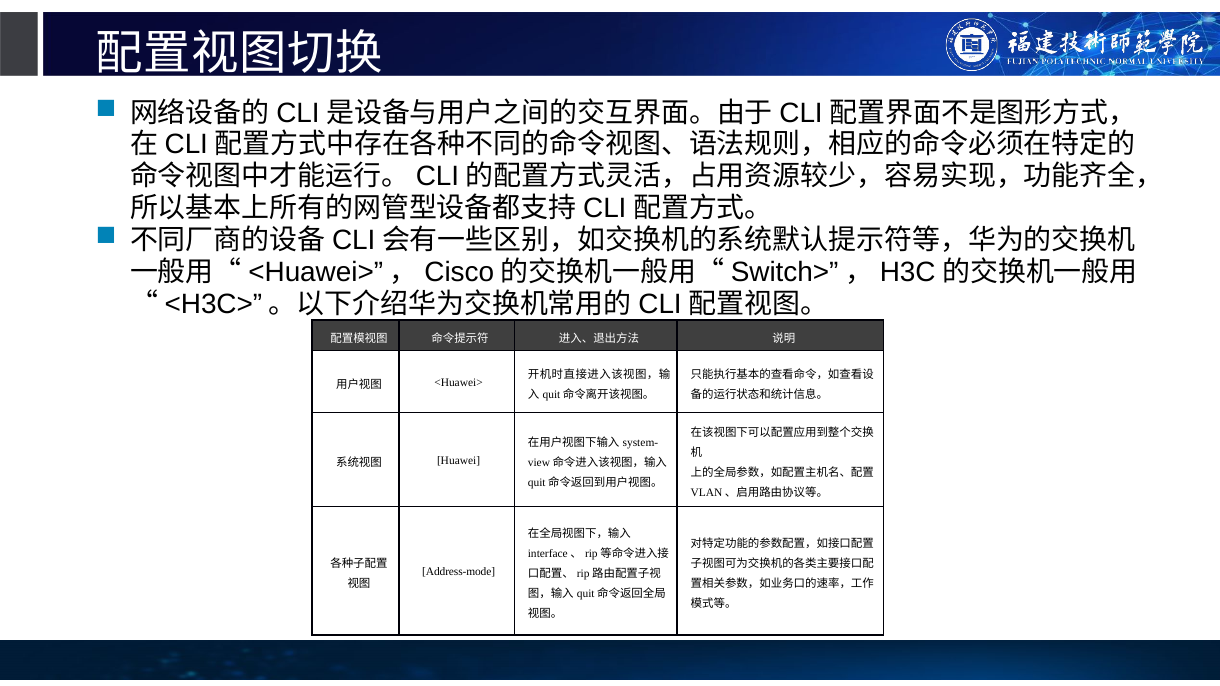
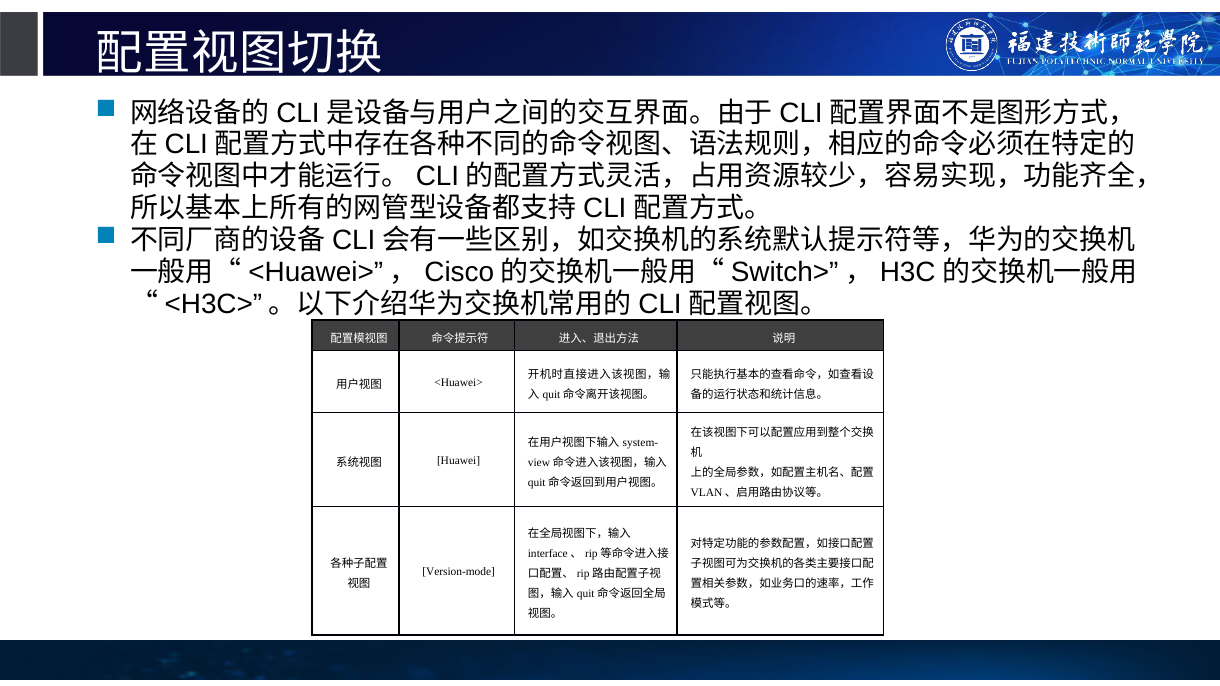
Address-mode: Address-mode -> Version-mode
